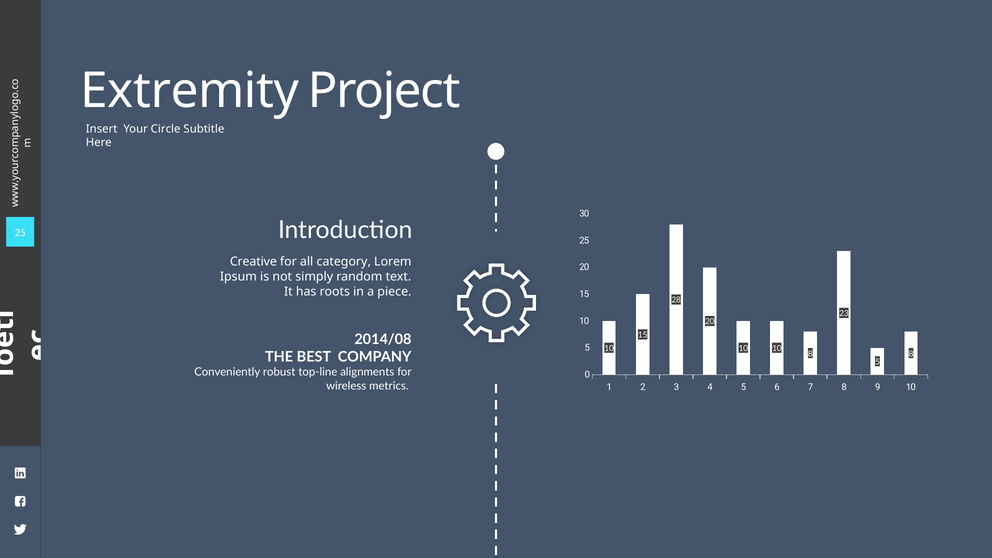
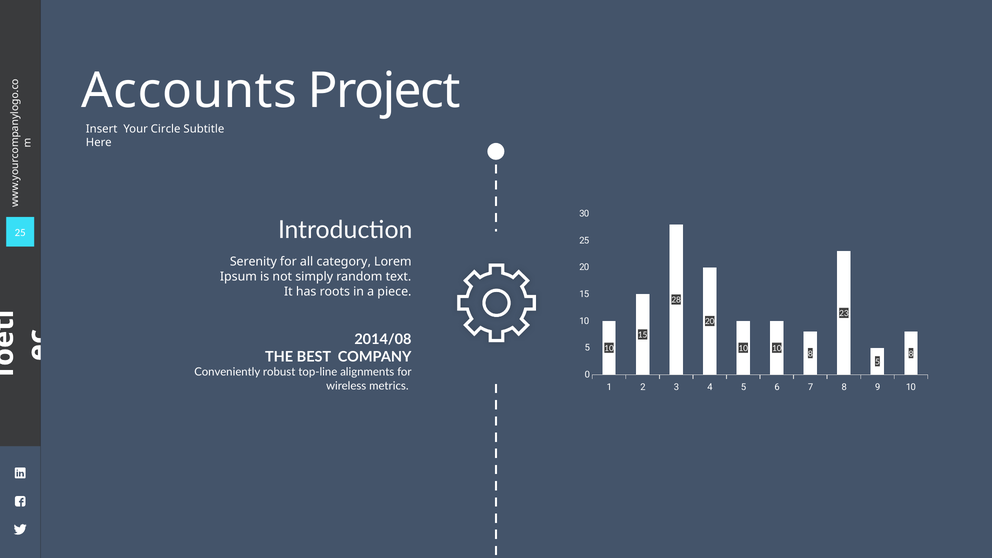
Extremity: Extremity -> Accounts
Creative: Creative -> Serenity
